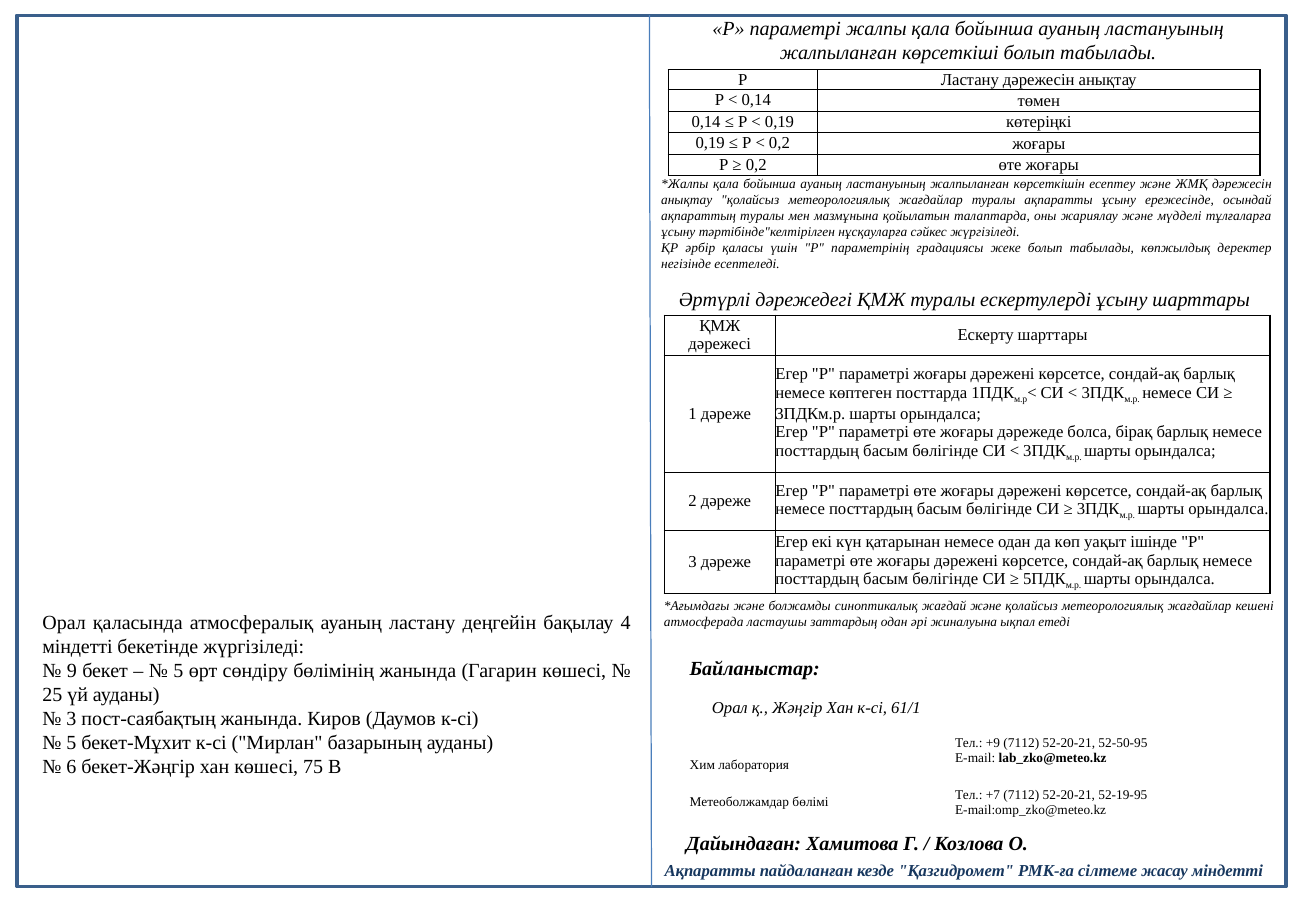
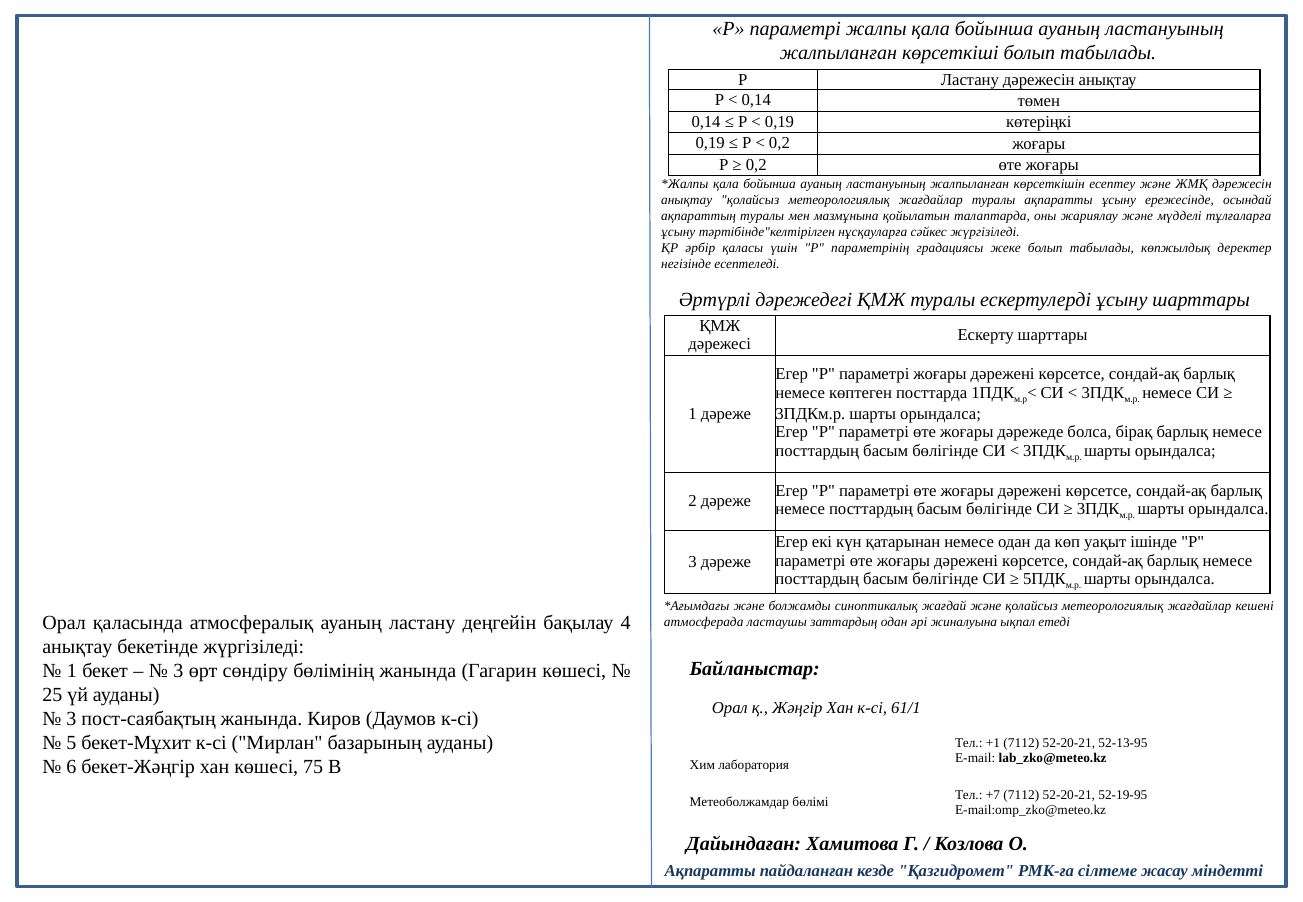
міндетті at (77, 647): міндетті -> анықтау
9 at (72, 671): 9 -> 1
5 at (178, 671): 5 -> 3
+9: +9 -> +1
52-50-95: 52-50-95 -> 52-13-95
